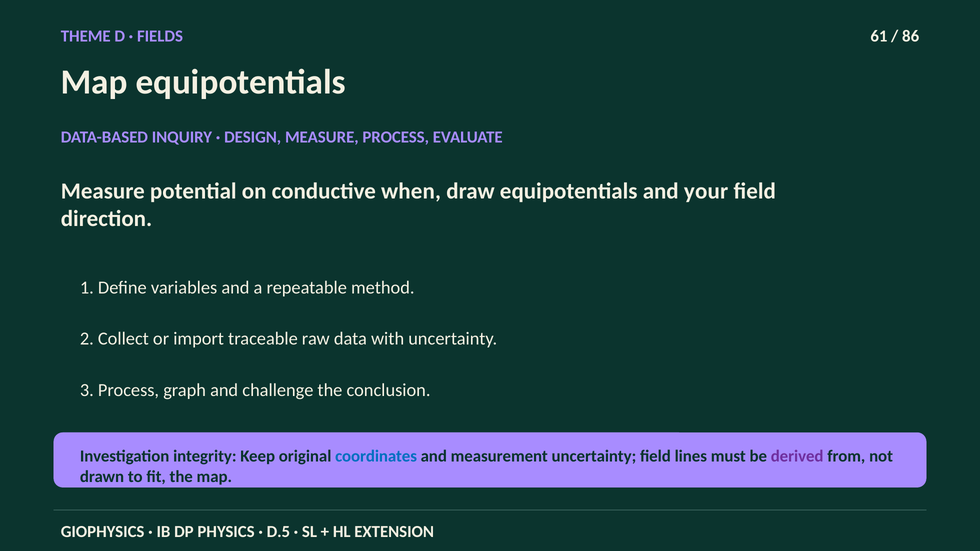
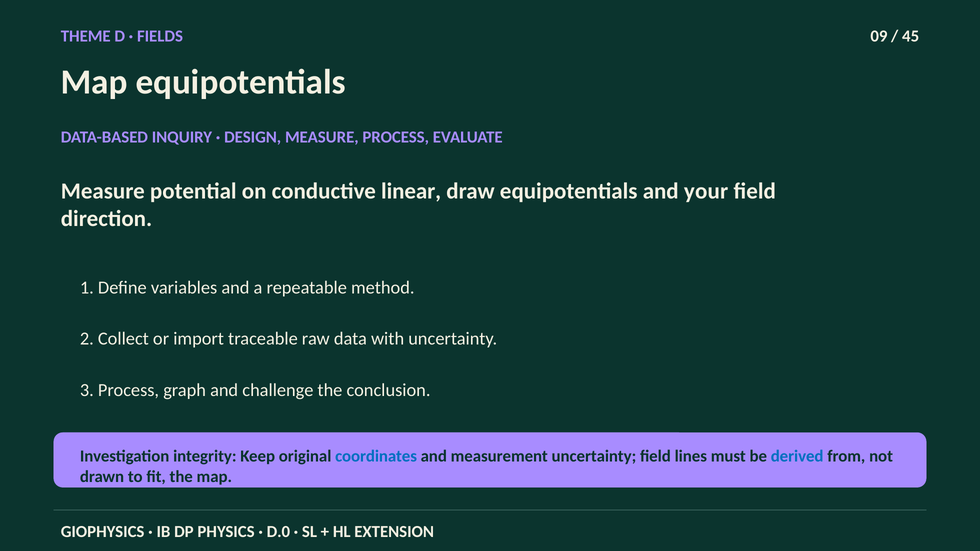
61: 61 -> 09
86: 86 -> 45
when: when -> linear
derived colour: purple -> blue
D.5: D.5 -> D.0
